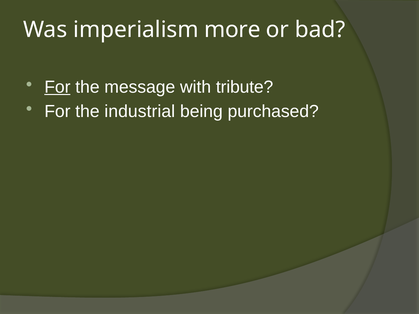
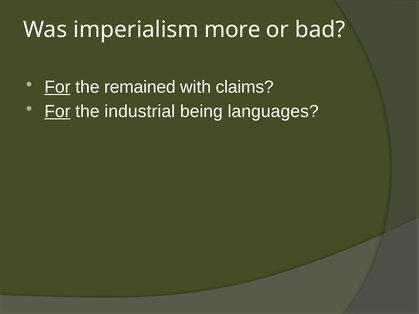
message: message -> remained
tribute: tribute -> claims
For at (57, 112) underline: none -> present
purchased: purchased -> languages
